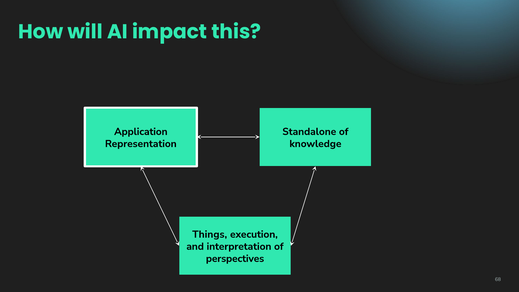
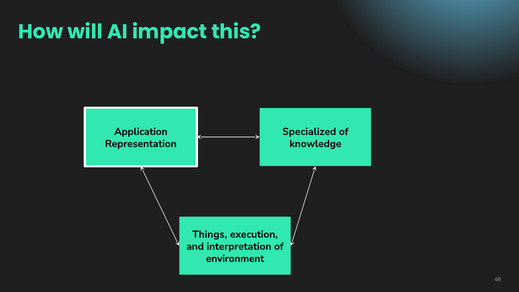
Standalone: Standalone -> Specialized
perspectives: perspectives -> environment
